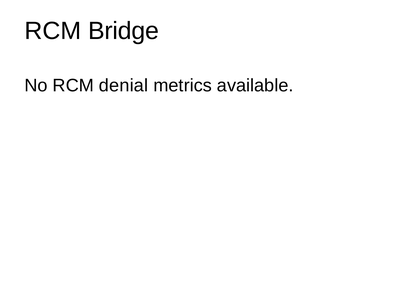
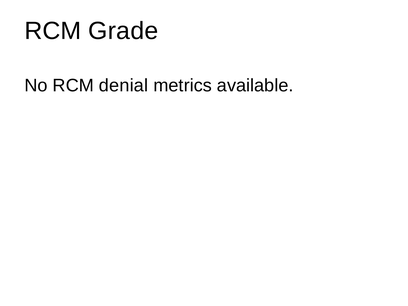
Bridge: Bridge -> Grade
